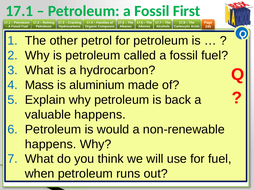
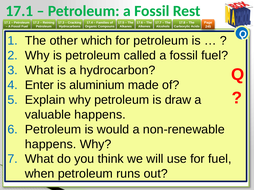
First: First -> Rest
petrol: petrol -> which
Mass: Mass -> Enter
back: back -> draw
